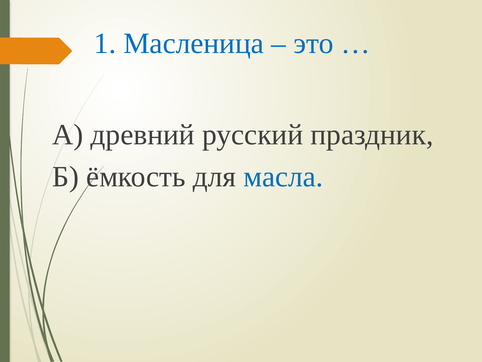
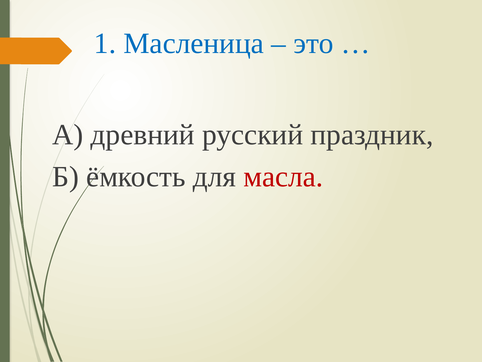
масла colour: blue -> red
